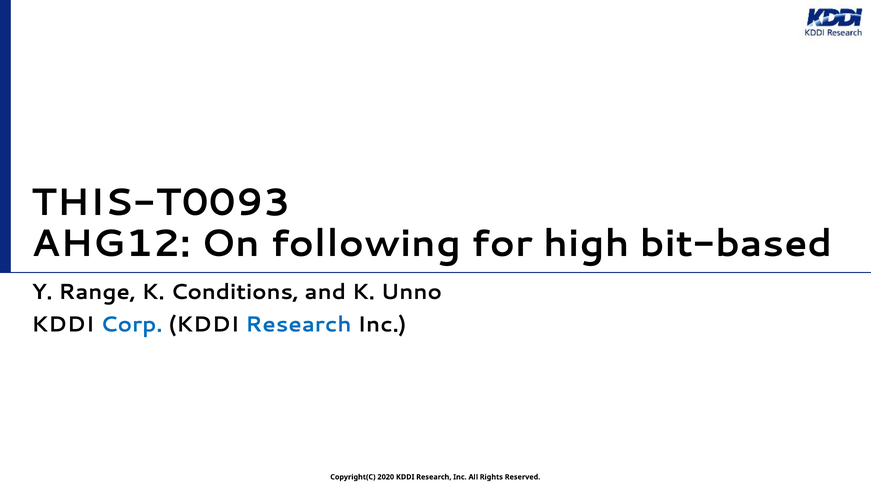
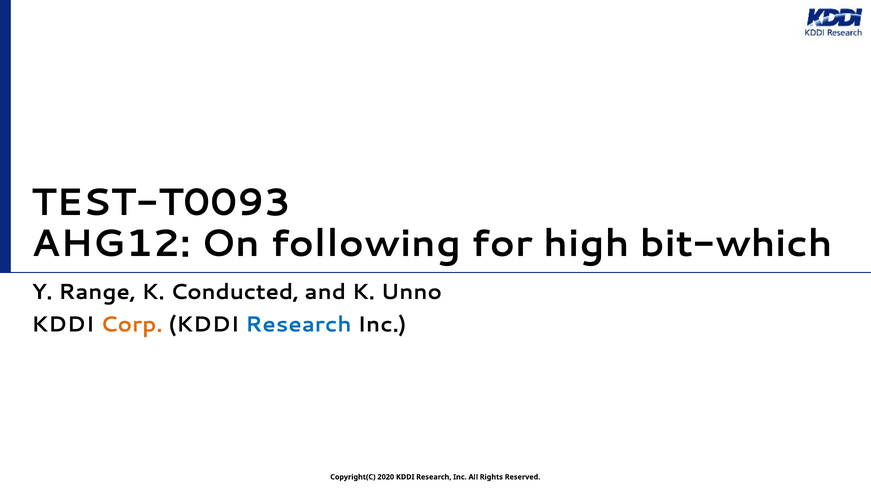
THIS-T0093: THIS-T0093 -> TEST-T0093
bit-based: bit-based -> bit-which
Conditions: Conditions -> Conducted
Corp colour: blue -> orange
